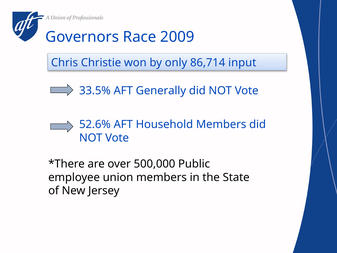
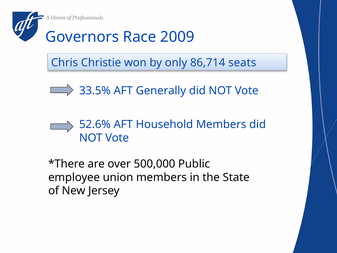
input: input -> seats
